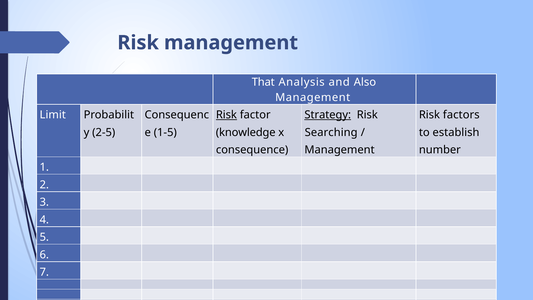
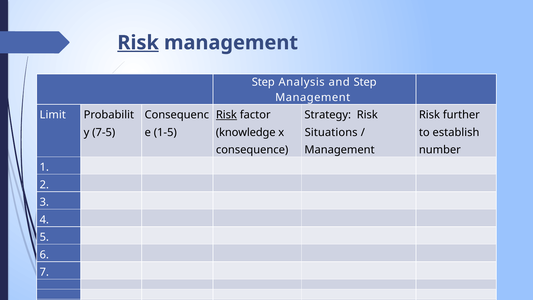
Risk at (138, 43) underline: none -> present
That at (263, 82): That -> Step
and Also: Also -> Step
Strategy underline: present -> none
factors: factors -> further
2-5: 2-5 -> 7-5
Searching: Searching -> Situations
